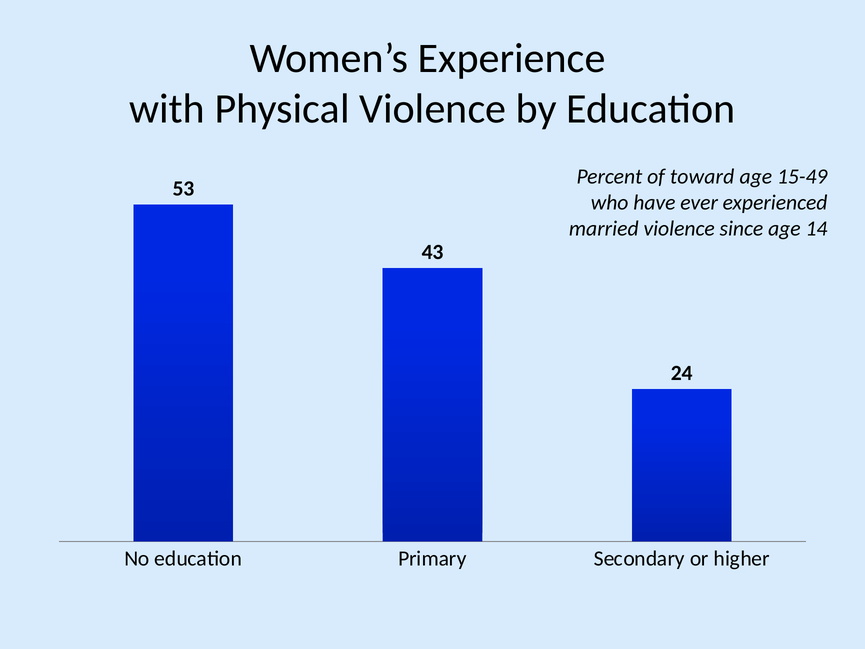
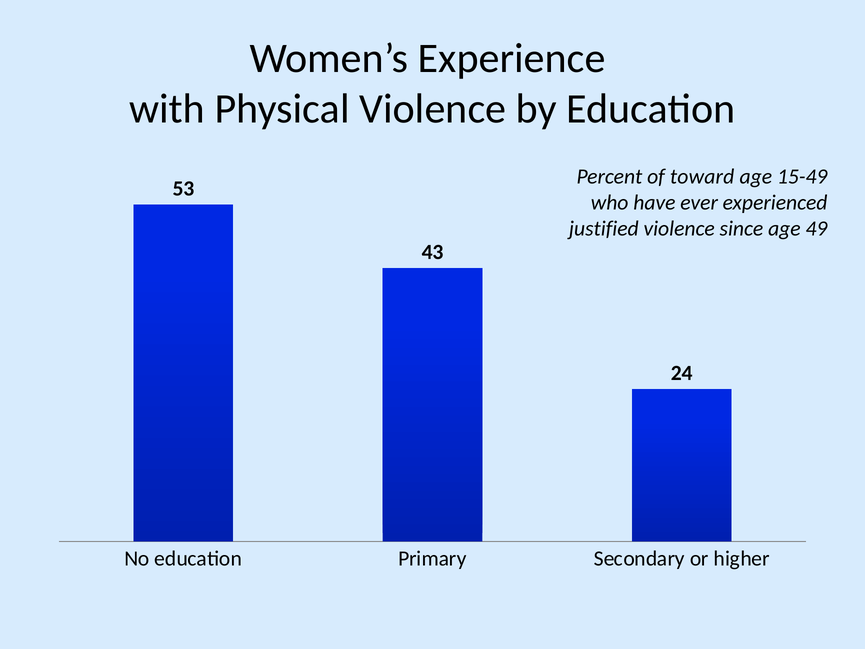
married: married -> justified
14: 14 -> 49
